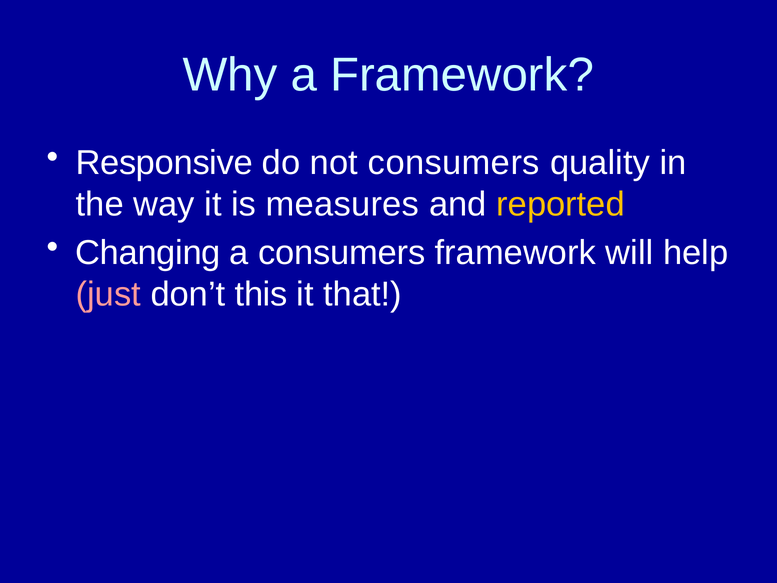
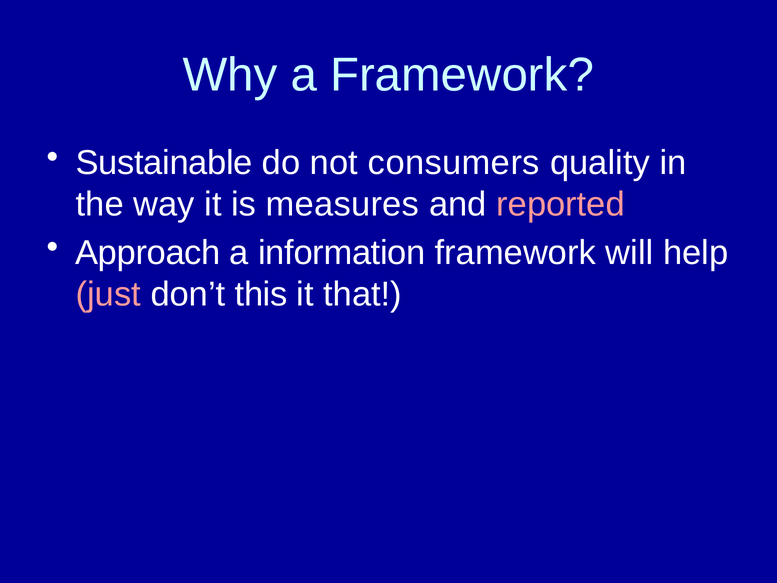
Responsive: Responsive -> Sustainable
reported colour: yellow -> pink
Changing: Changing -> Approach
a consumers: consumers -> information
